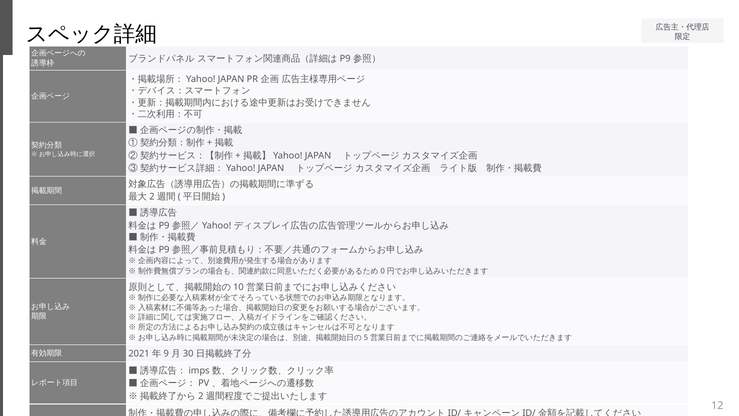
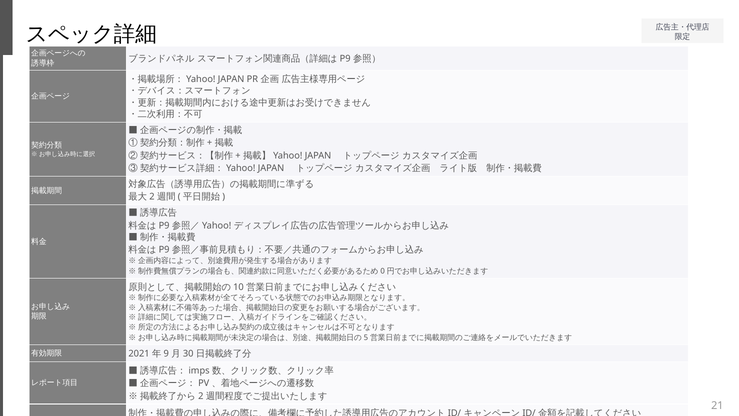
12: 12 -> 21
